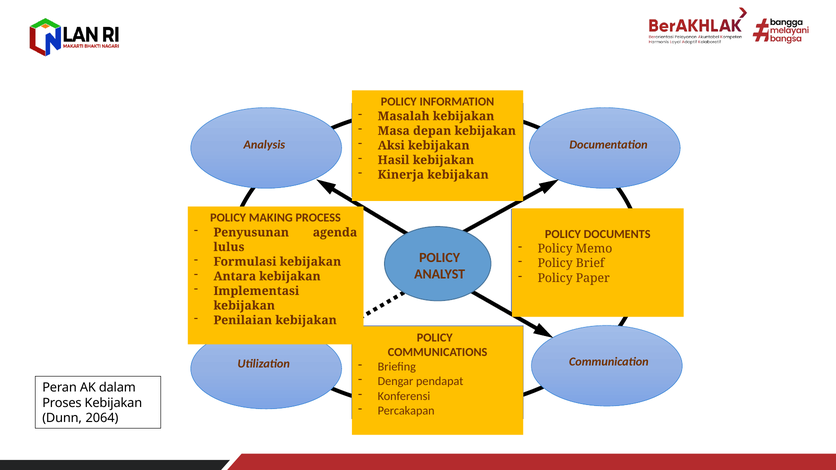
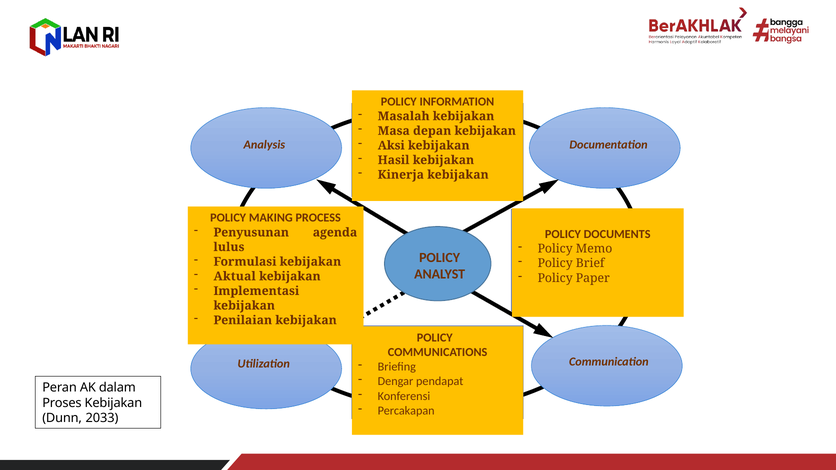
Antara: Antara -> Aktual
2064: 2064 -> 2033
